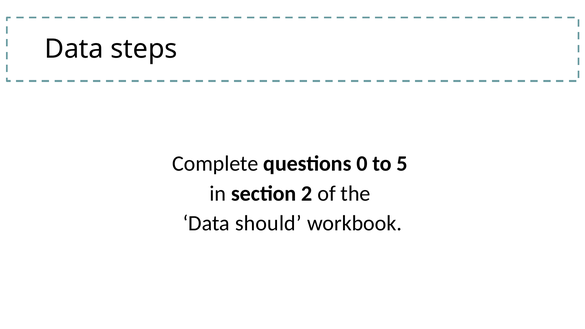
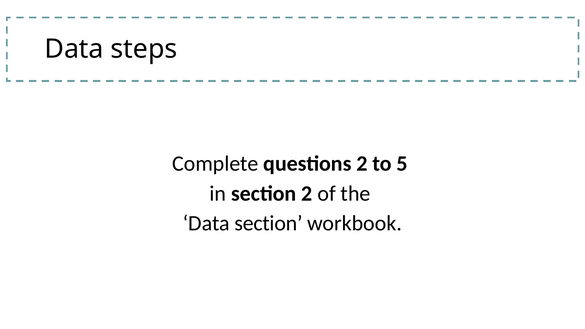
questions 0: 0 -> 2
Data should: should -> section
